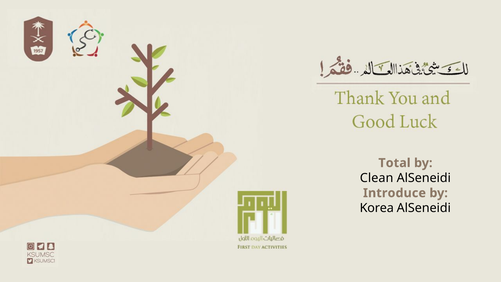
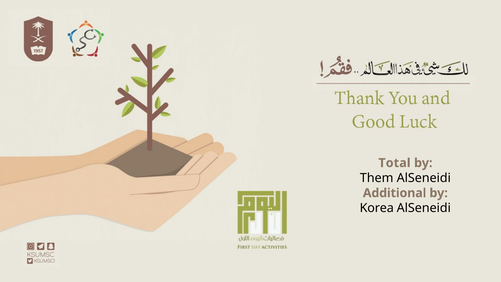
Clean: Clean -> Them
Introduce: Introduce -> Additional
